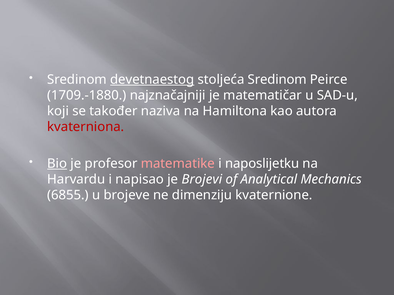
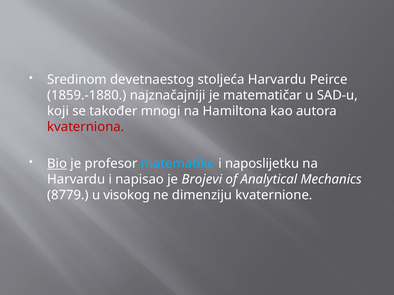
devetnaestog underline: present -> none
stoljeća Sredinom: Sredinom -> Harvardu
1709.-1880: 1709.-1880 -> 1859.-1880
naziva: naziva -> mnogi
matematike colour: pink -> light blue
6855: 6855 -> 8779
brojeve: brojeve -> visokog
